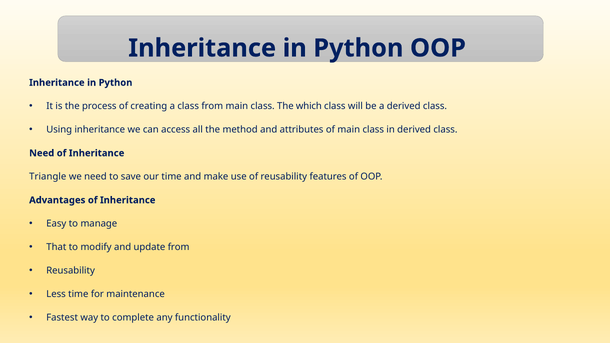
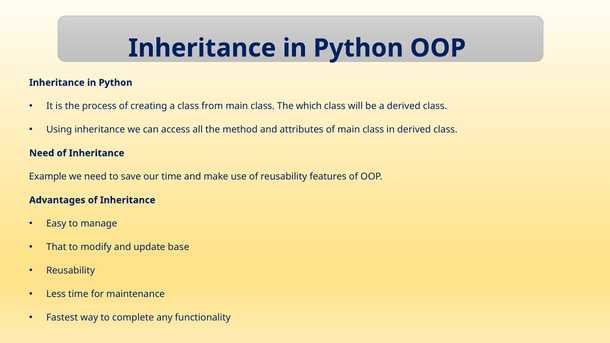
Triangle: Triangle -> Example
update from: from -> base
